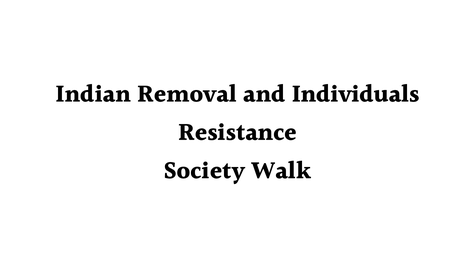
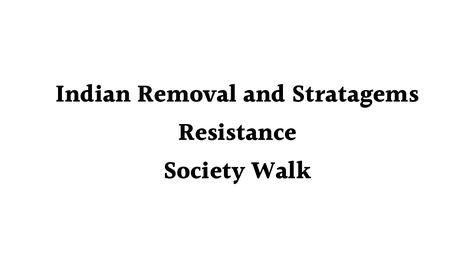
Individuals: Individuals -> Stratagems
